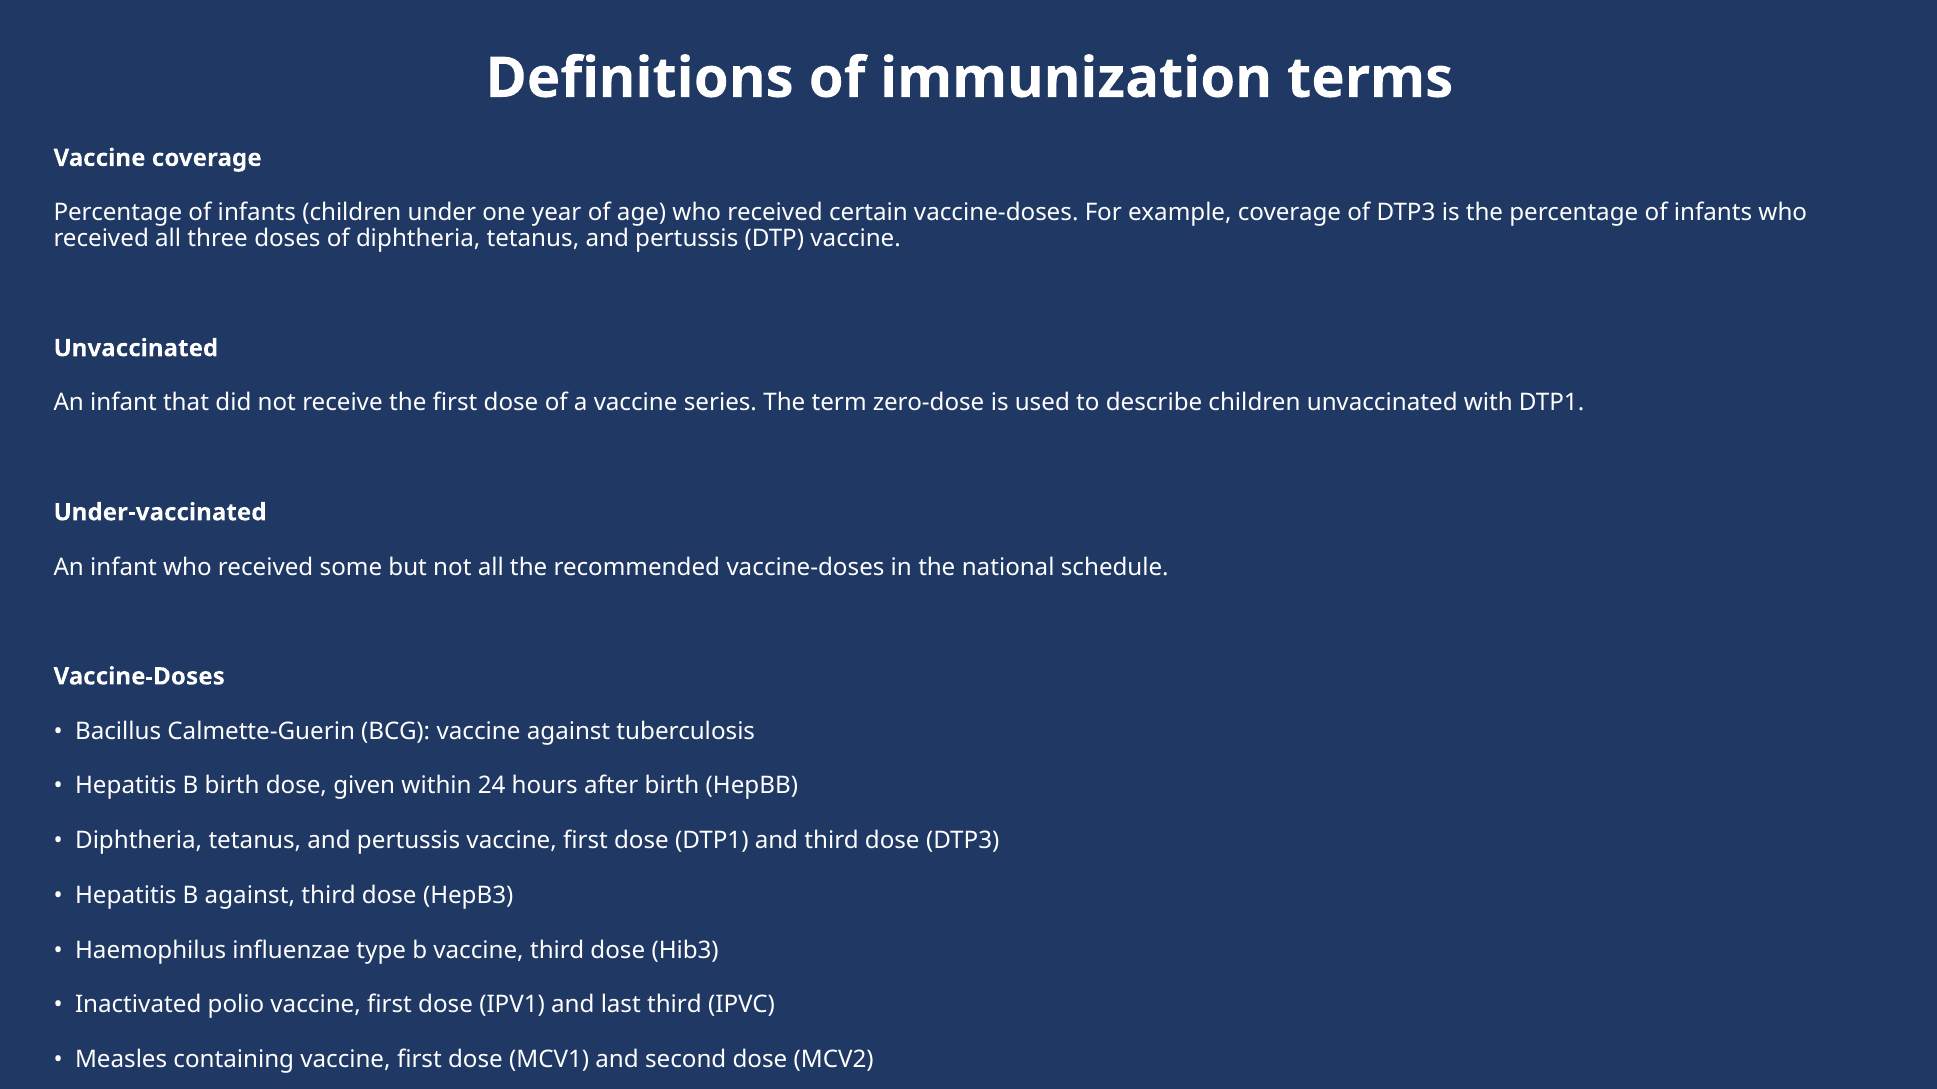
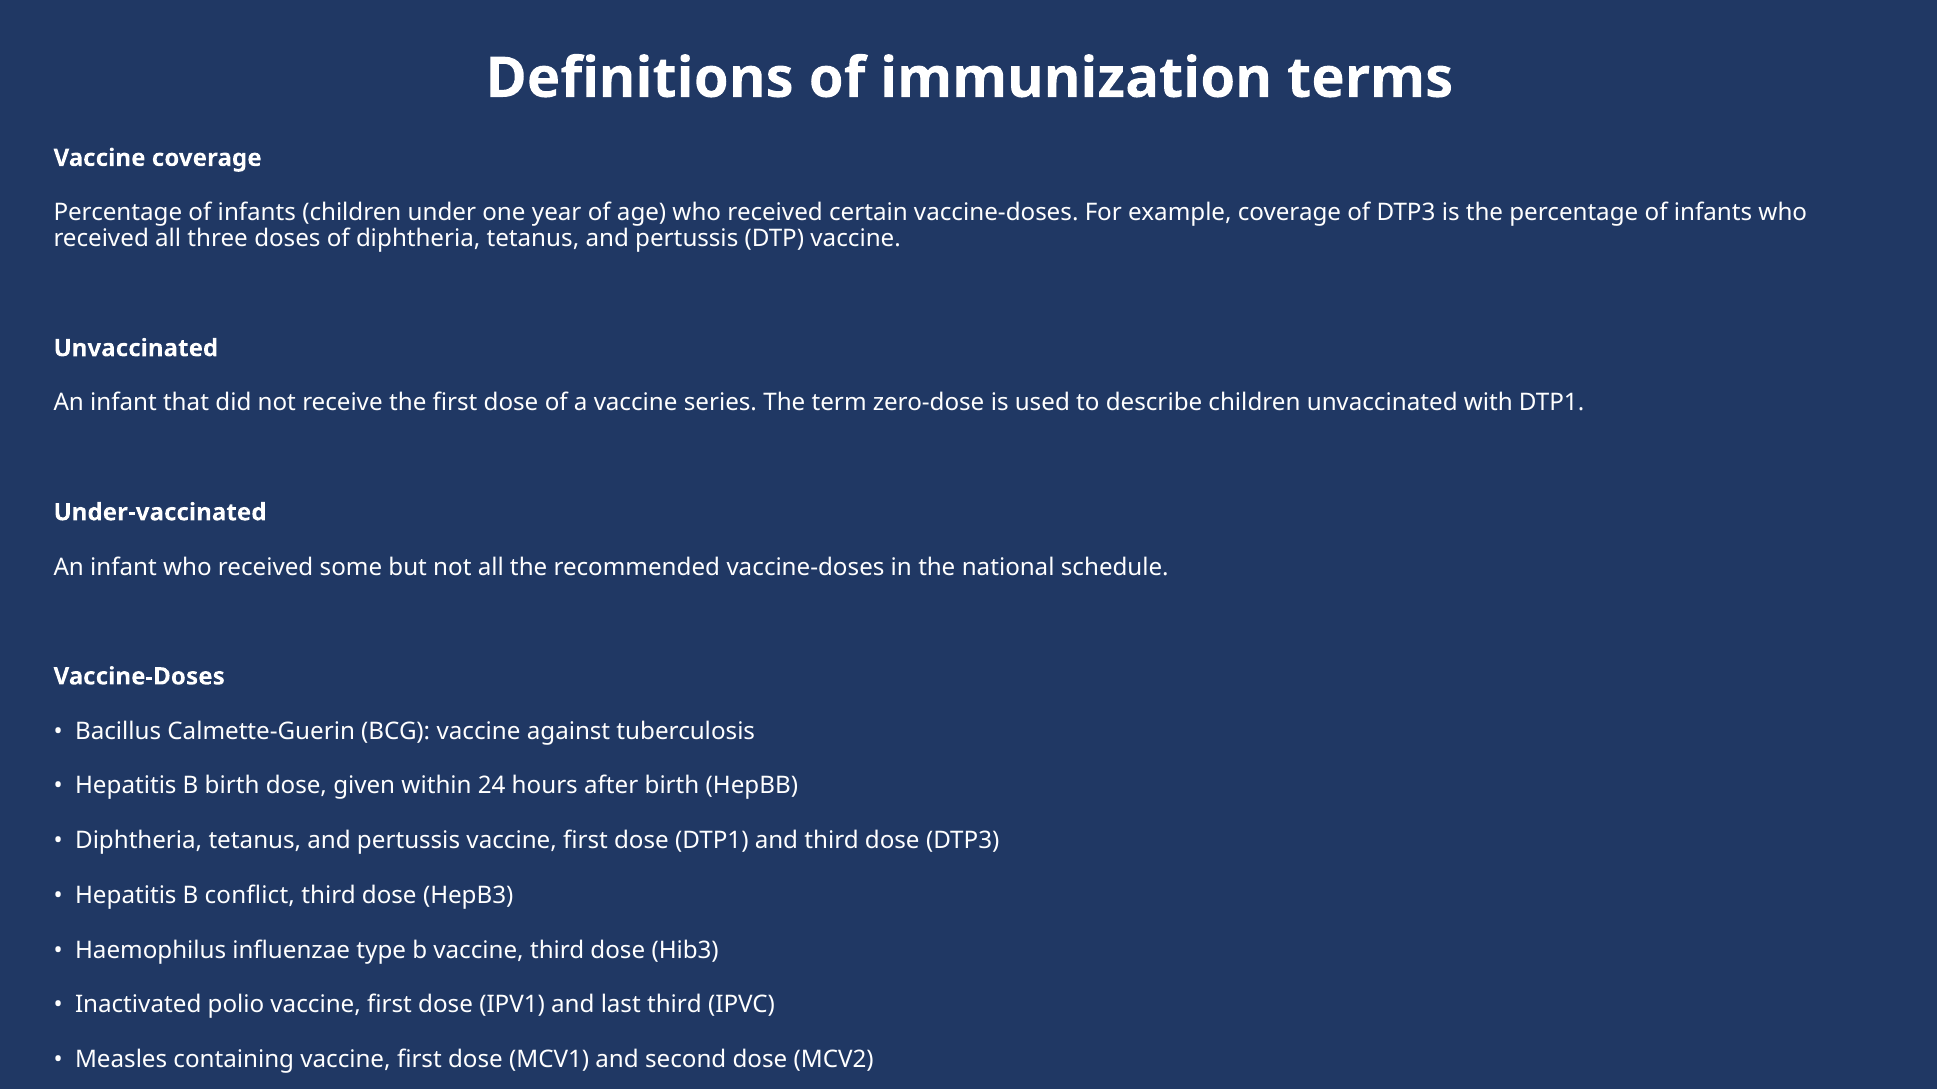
B against: against -> conflict
